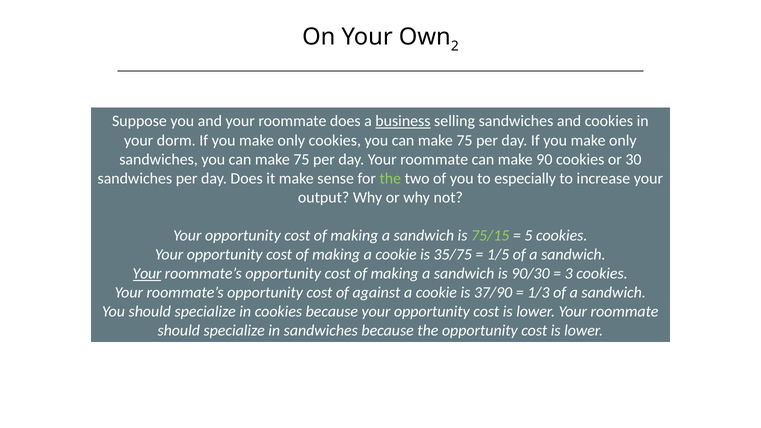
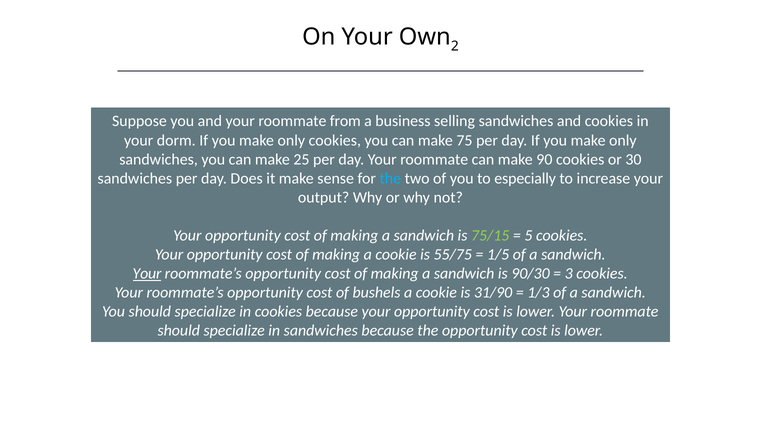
roommate does: does -> from
business underline: present -> none
75 at (301, 159): 75 -> 25
the at (390, 178) colour: light green -> light blue
35/75: 35/75 -> 55/75
against: against -> bushels
37/90: 37/90 -> 31/90
